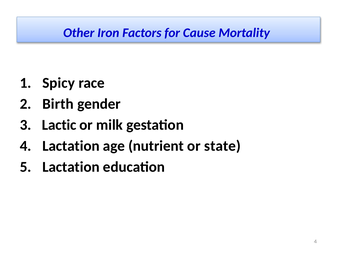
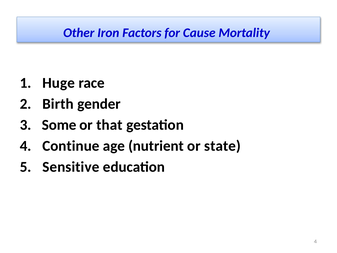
Spicy: Spicy -> Huge
Lactic: Lactic -> Some
milk: milk -> that
4 Lactation: Lactation -> Continue
Lactation at (71, 167): Lactation -> Sensitive
